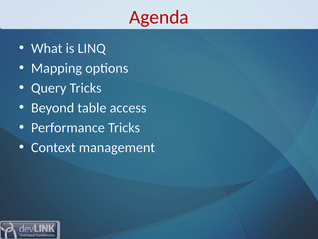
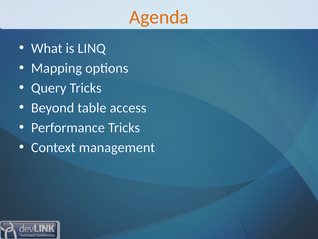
Agenda colour: red -> orange
